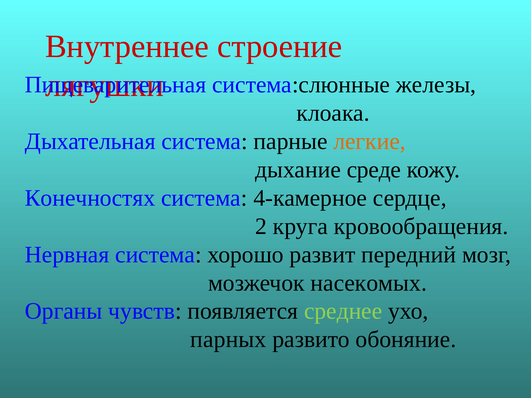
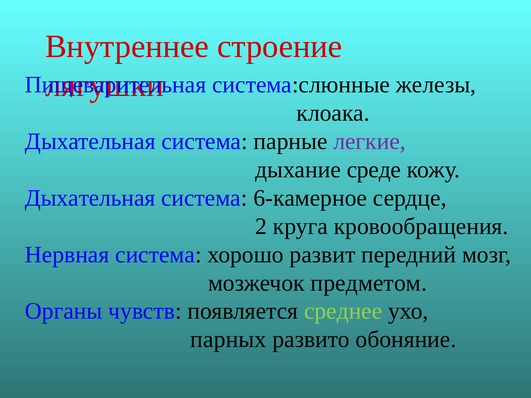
легкие colour: orange -> purple
Конечностях at (90, 198): Конечностях -> Дыхательная
4-камерное: 4-камерное -> 6-камерное
насекомых: насекомых -> предметом
